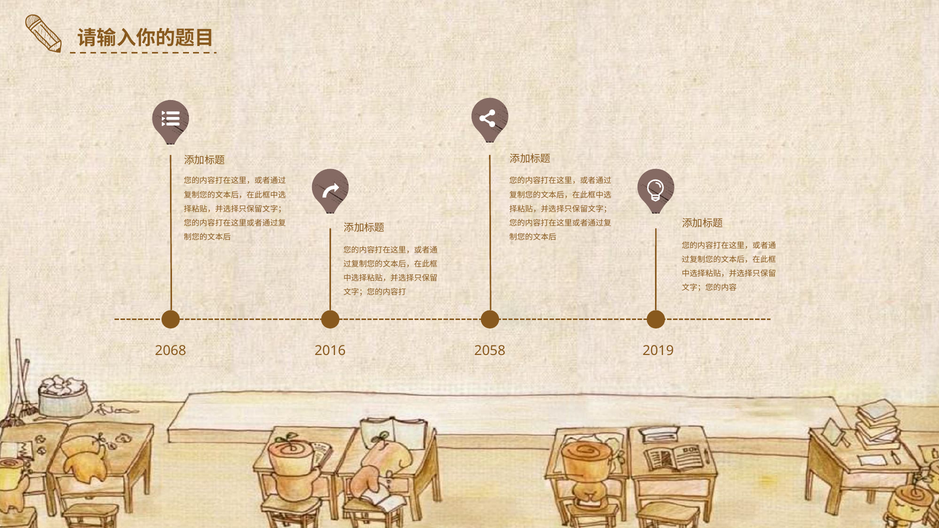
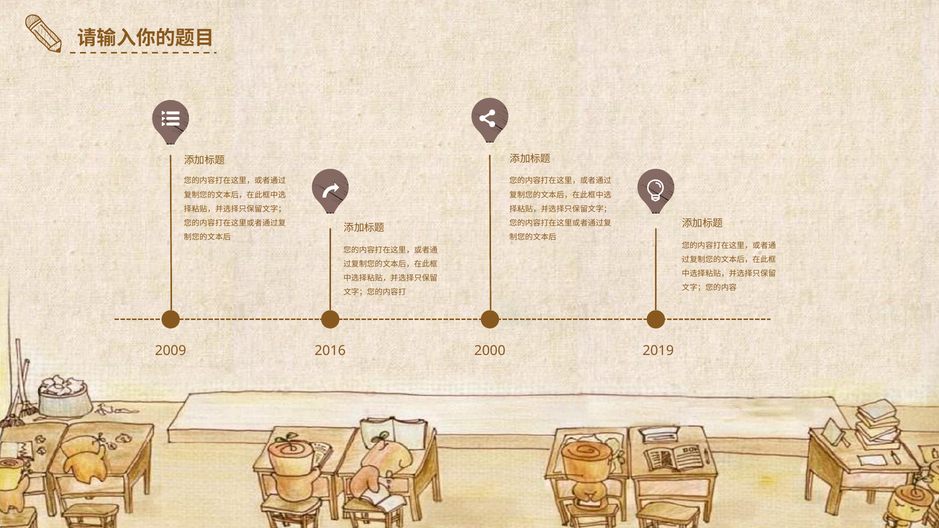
2068: 2068 -> 2009
2058: 2058 -> 2000
